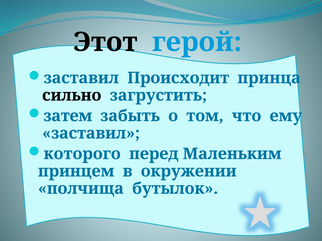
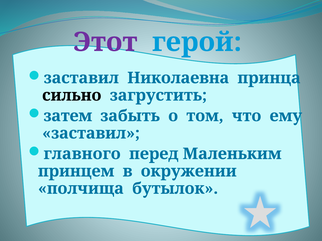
Этот colour: black -> purple
Происходит: Происходит -> Николаевна
которого: которого -> главного
